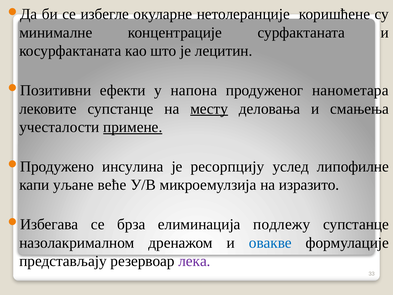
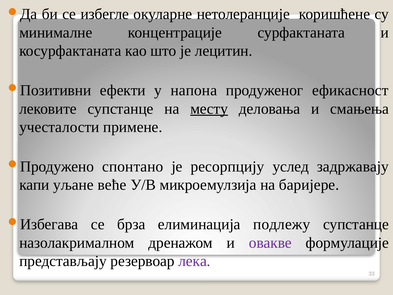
нанометара: нанометара -> ефикасност
примене underline: present -> none
инсулина: инсулина -> спонтано
липофилне: липофилне -> задржавају
изразито: изразито -> баријере
овакве colour: blue -> purple
